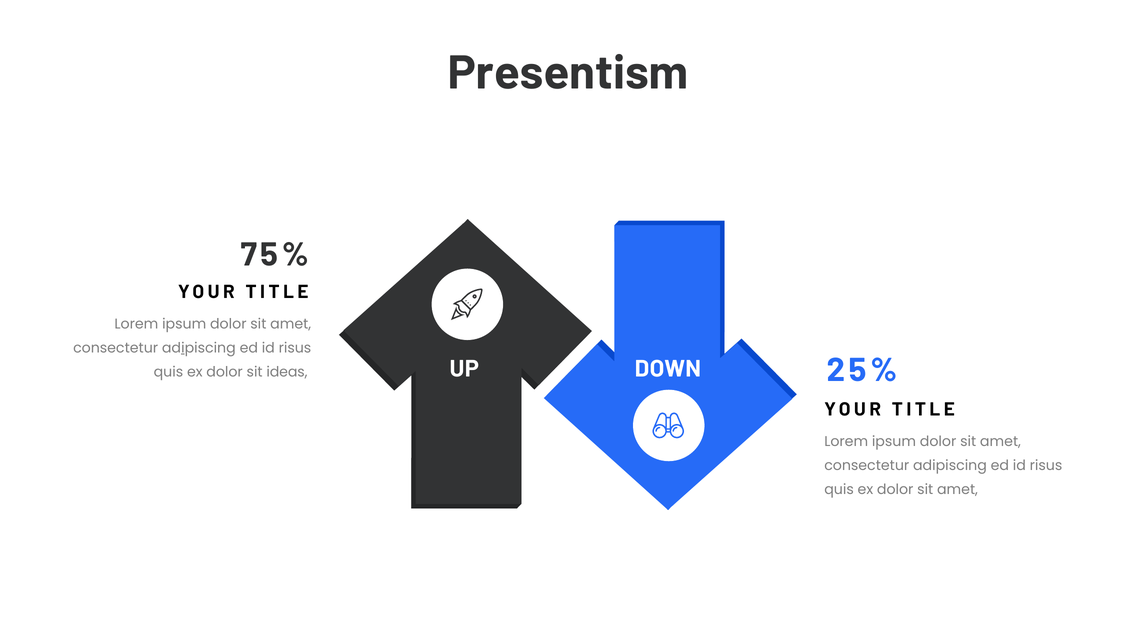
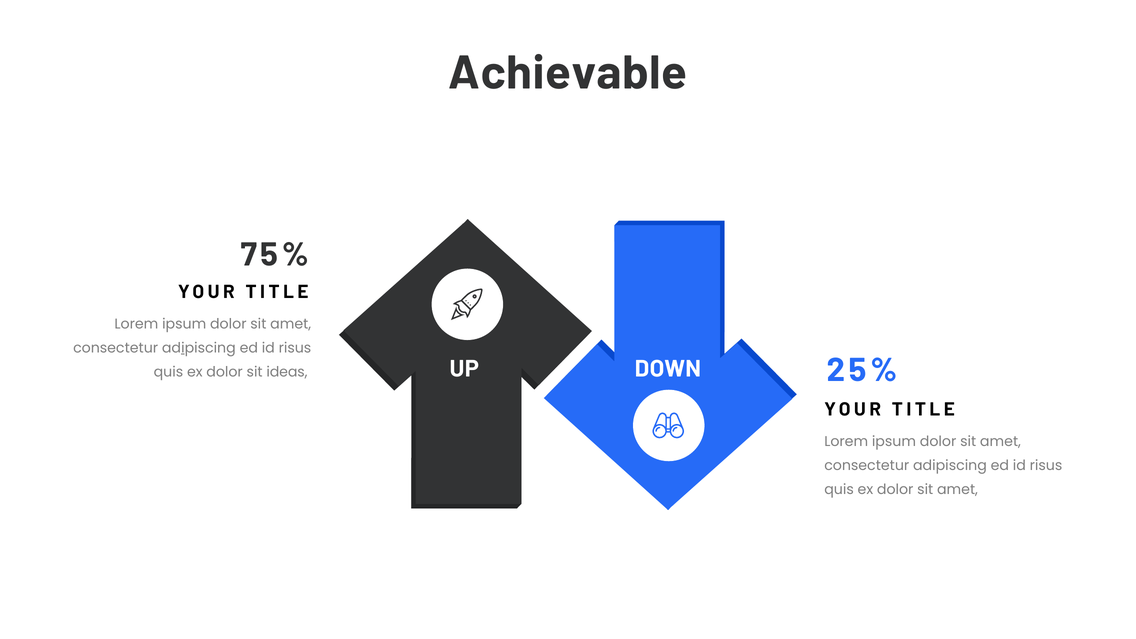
Presentism: Presentism -> Achievable
